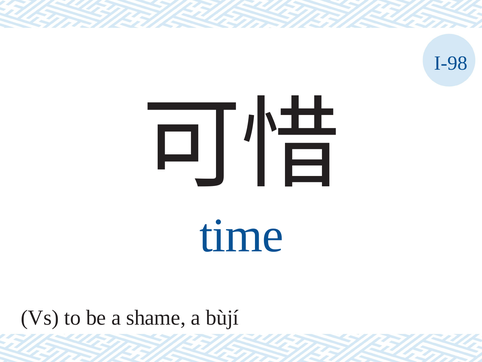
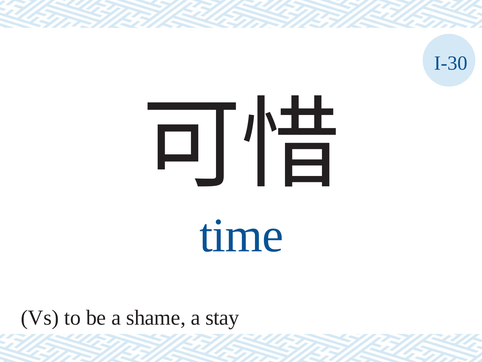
I-98: I-98 -> I-30
bùjí: bùjí -> stay
